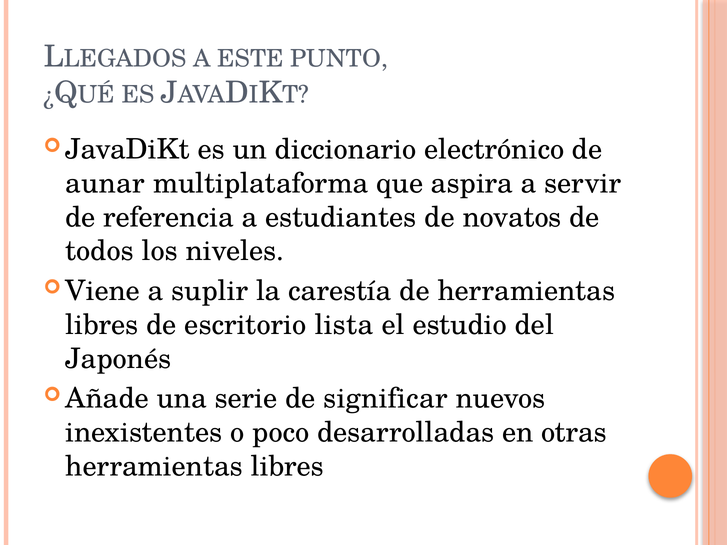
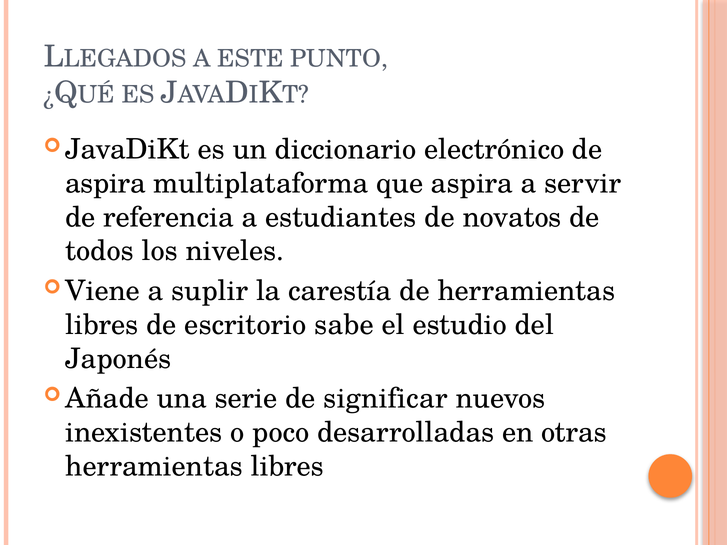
aunar at (105, 184): aunar -> aspira
lista: lista -> sabe
